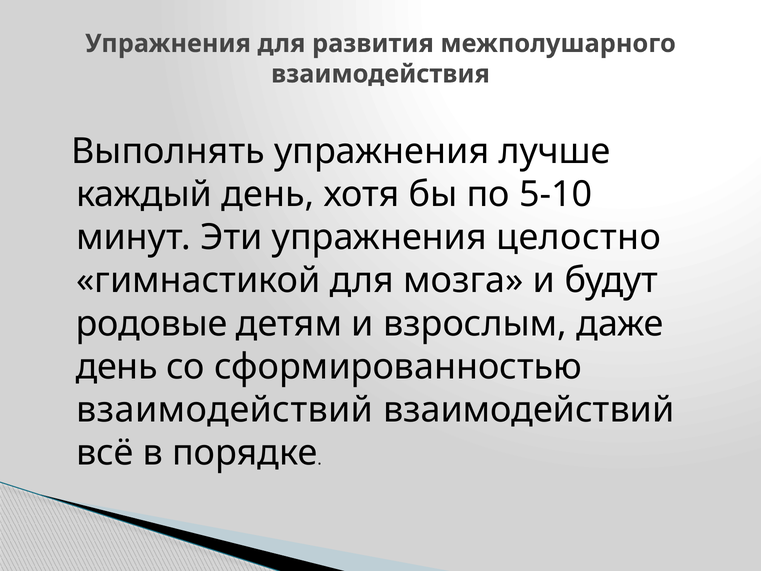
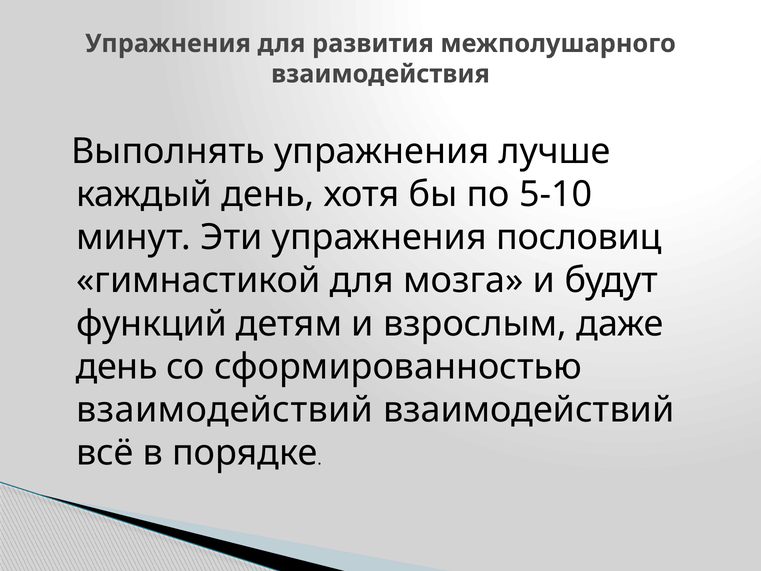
целостно: целостно -> пословиц
родовые: родовые -> функций
